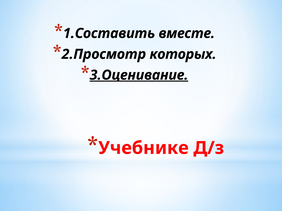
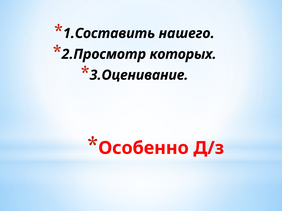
вместе: вместе -> нашего
3.Оценивание underline: present -> none
Учебнике: Учебнике -> Особенно
